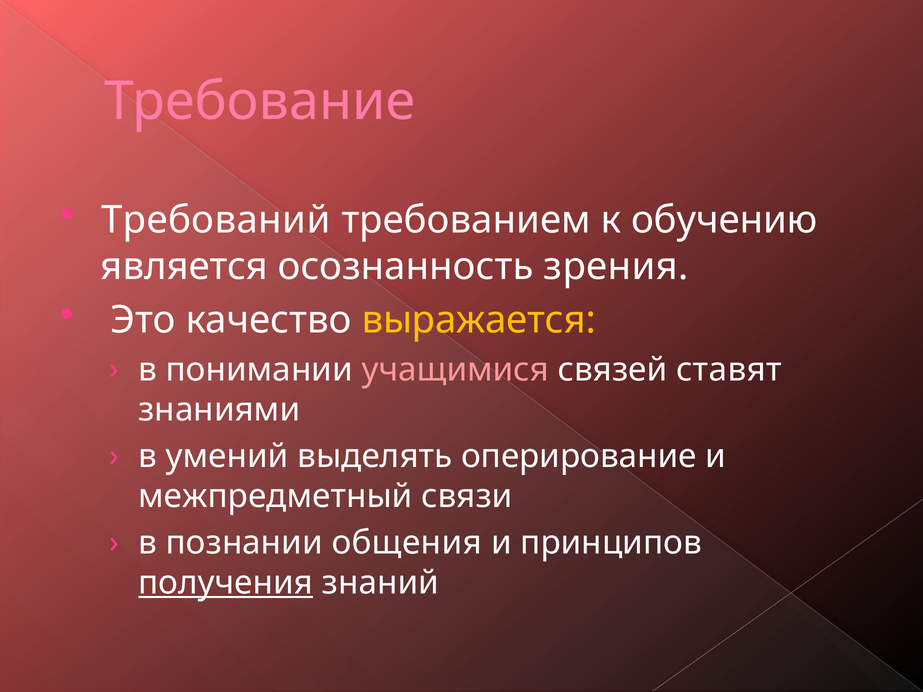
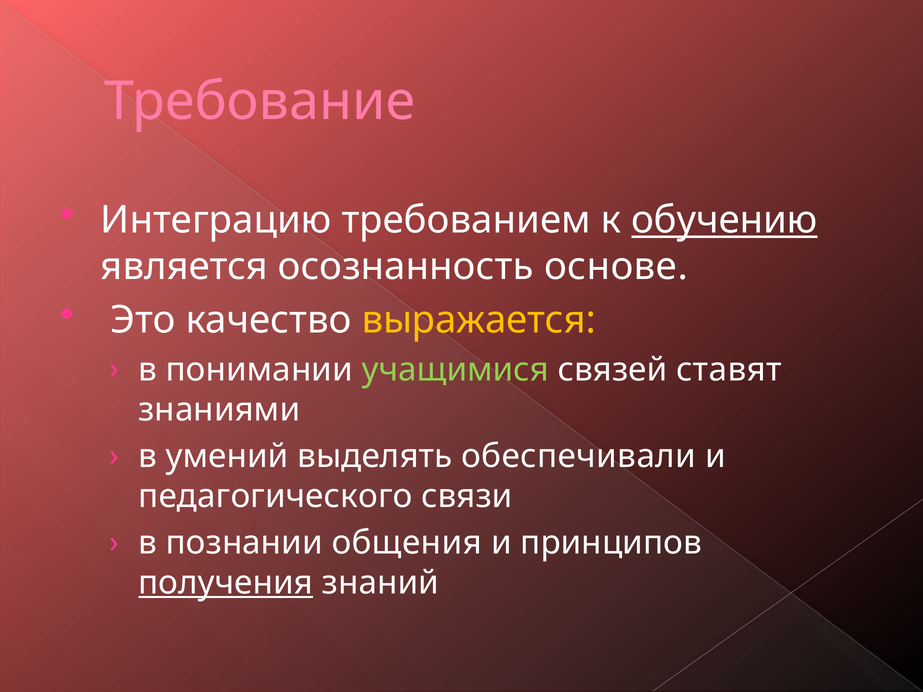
Требований: Требований -> Интеграцию
обучению underline: none -> present
зрения: зрения -> основе
учащимися colour: pink -> light green
оперирование: оперирование -> обеспечивали
межпредметный: межпредметный -> педагогического
